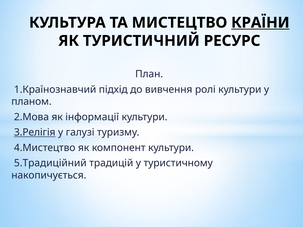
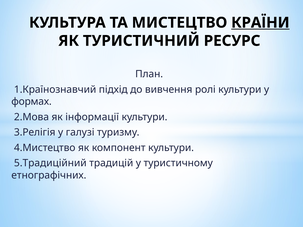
планом: планом -> формах
3.Релігія underline: present -> none
накопичується: накопичується -> етнографічних
